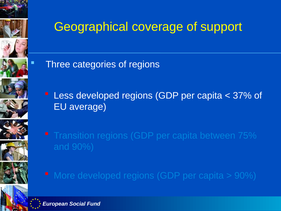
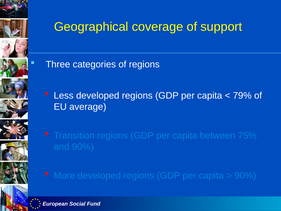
37%: 37% -> 79%
